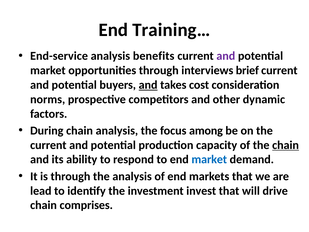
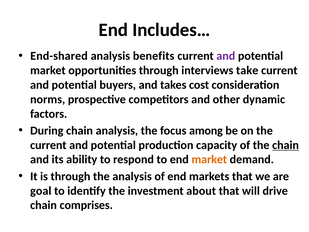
Training…: Training… -> Includes…
End-service: End-service -> End-shared
brief: brief -> take
and at (148, 85) underline: present -> none
market at (209, 159) colour: blue -> orange
lead: lead -> goal
invest: invest -> about
